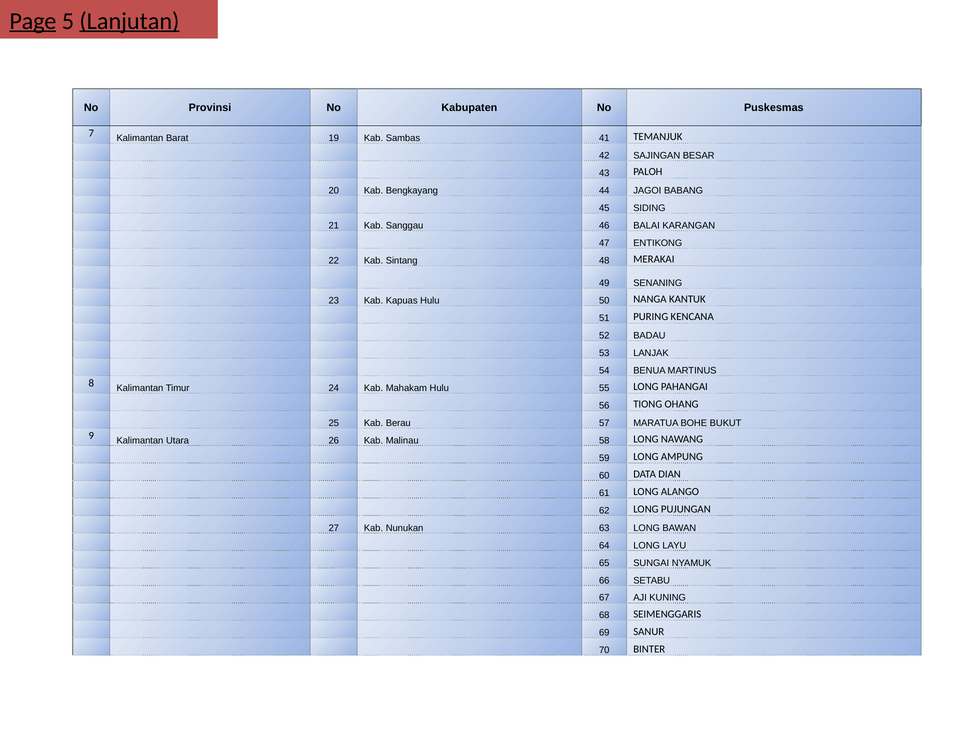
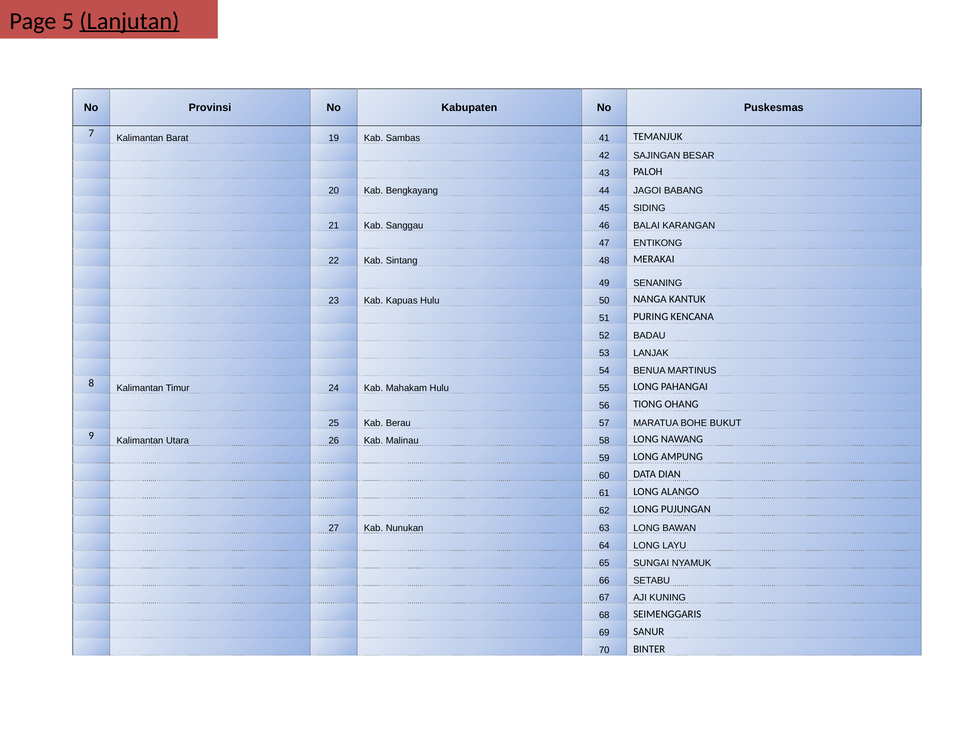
Page underline: present -> none
